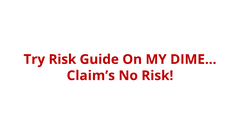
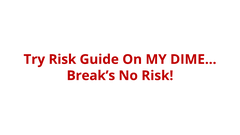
Claim’s: Claim’s -> Break’s
